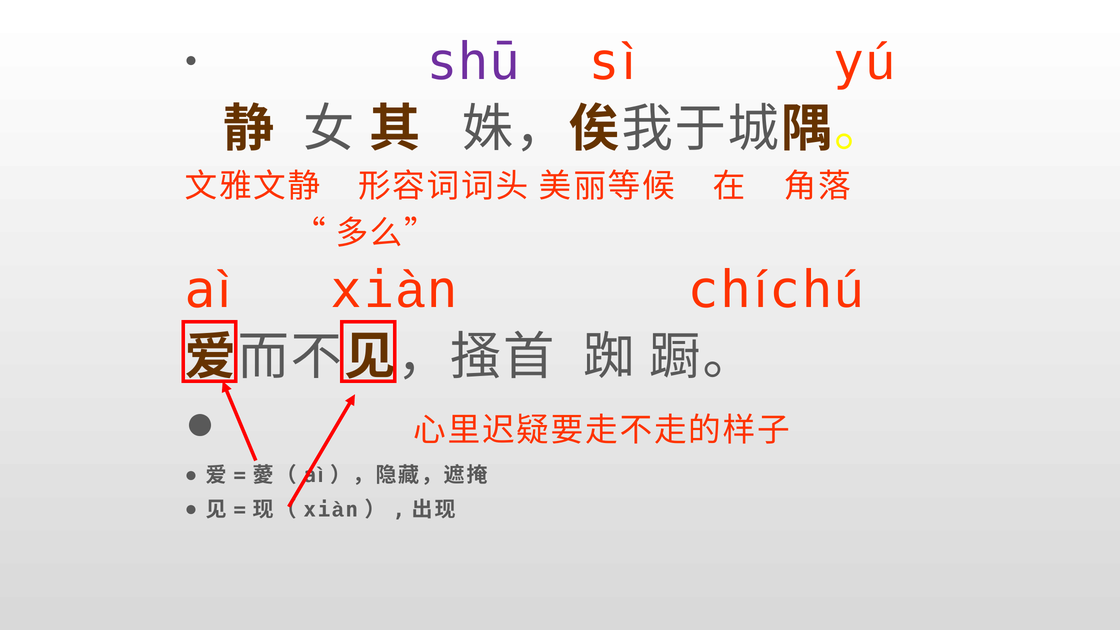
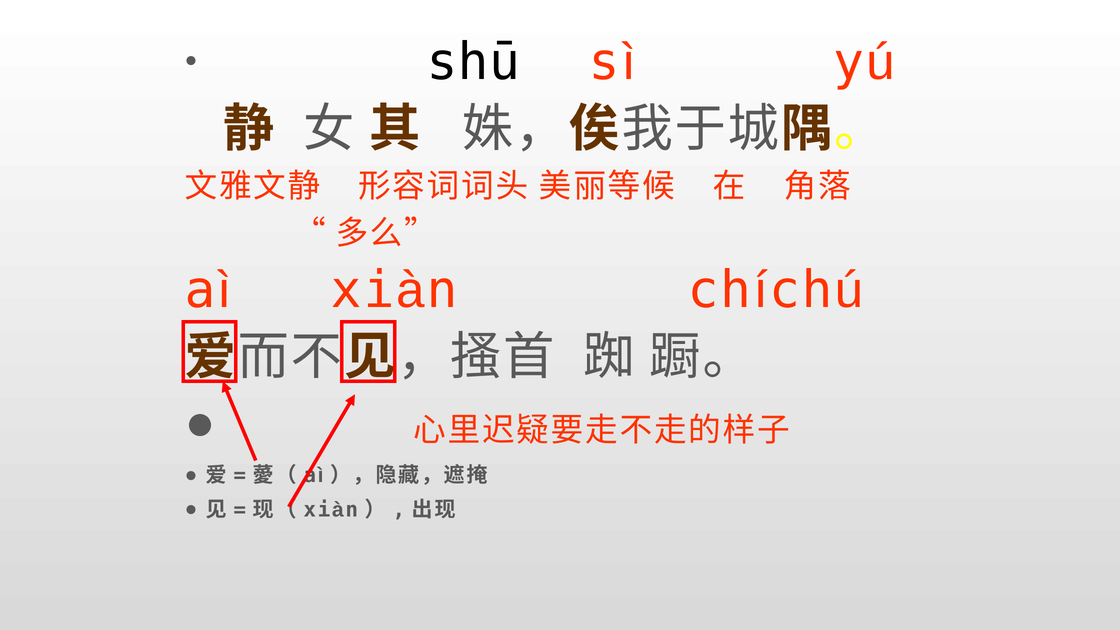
shū colour: purple -> black
